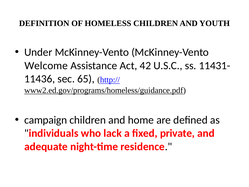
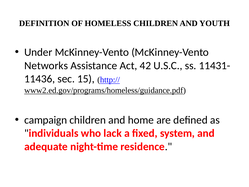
Welcome: Welcome -> Networks
65: 65 -> 15
private: private -> system
